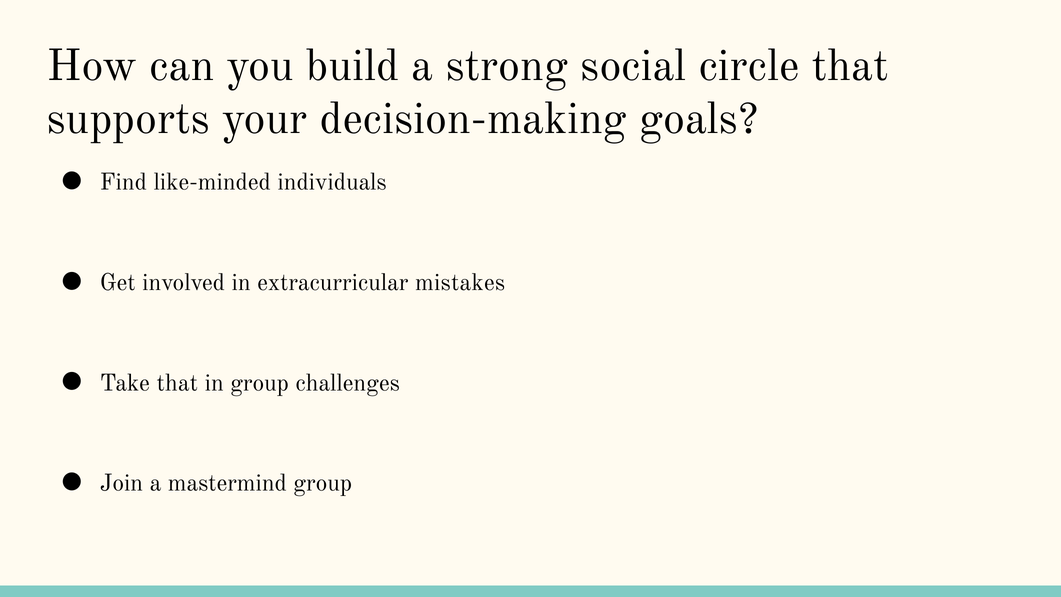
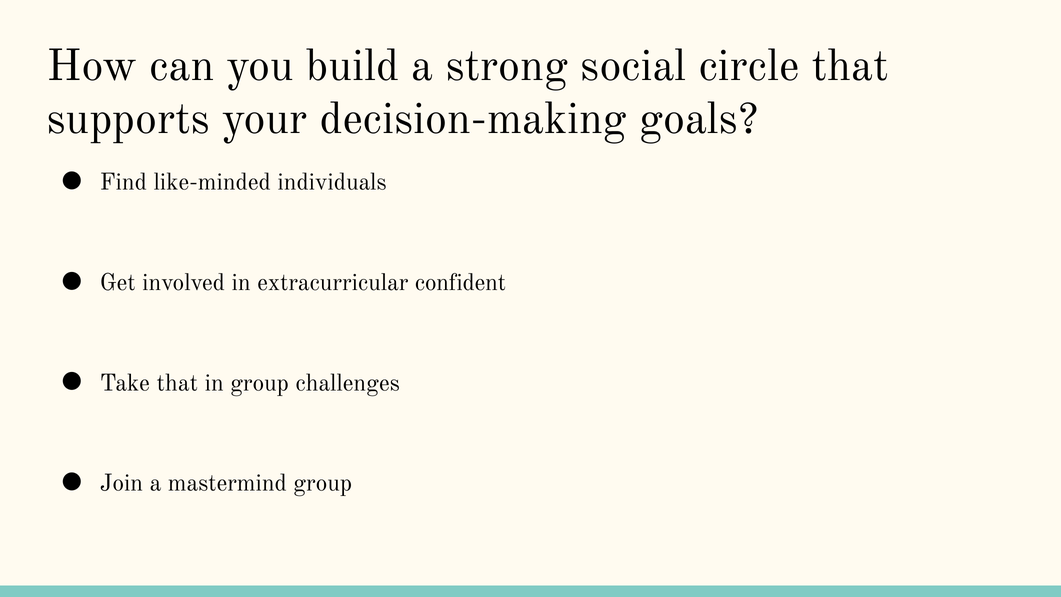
mistakes: mistakes -> confident
